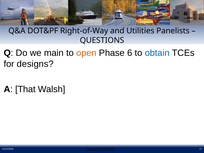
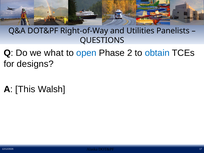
main: main -> what
open colour: orange -> blue
6: 6 -> 2
That: That -> This
